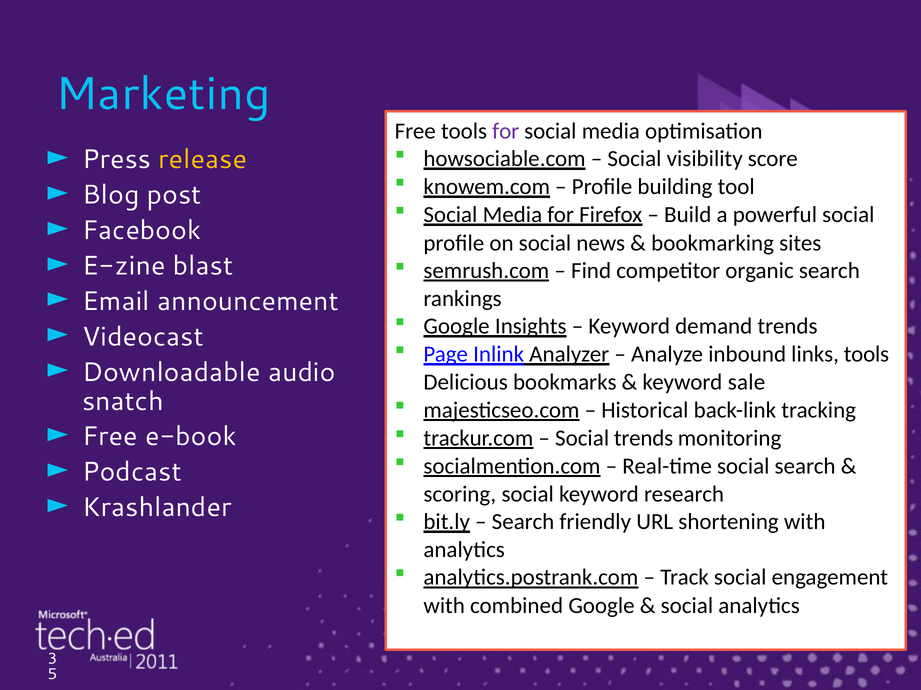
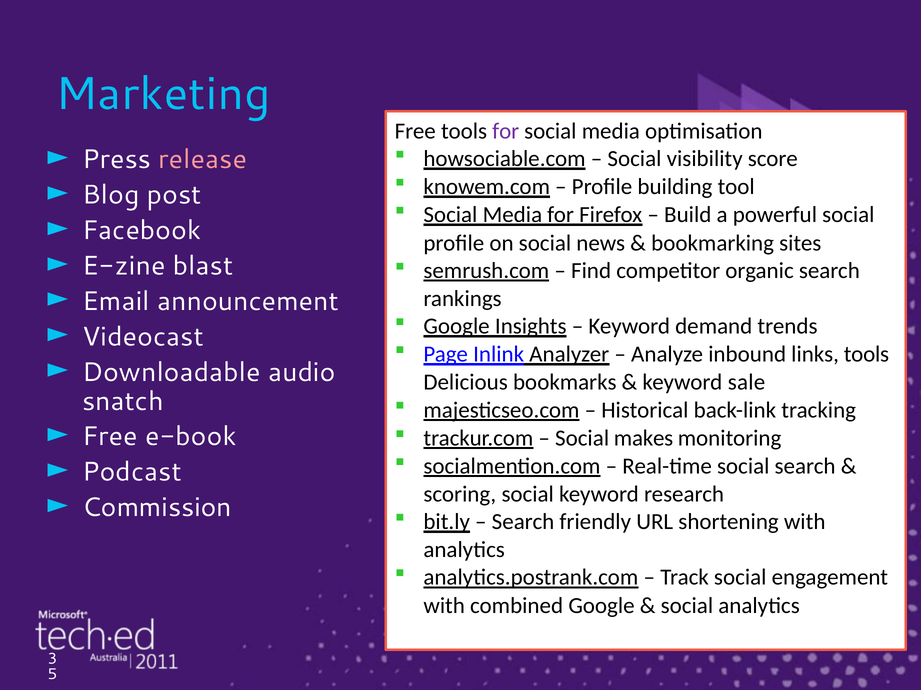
release colour: yellow -> pink
Social trends: trends -> makes
Krashlander: Krashlander -> Commission
